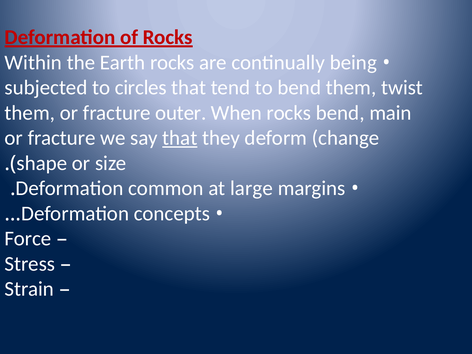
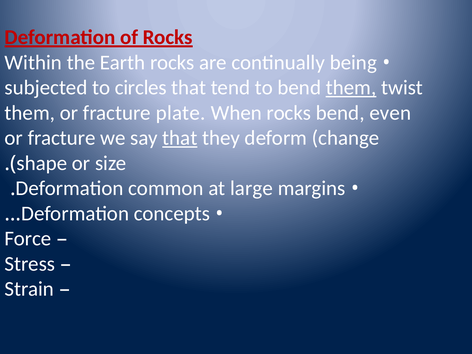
them at (351, 88) underline: none -> present
outer: outer -> plate
main: main -> even
